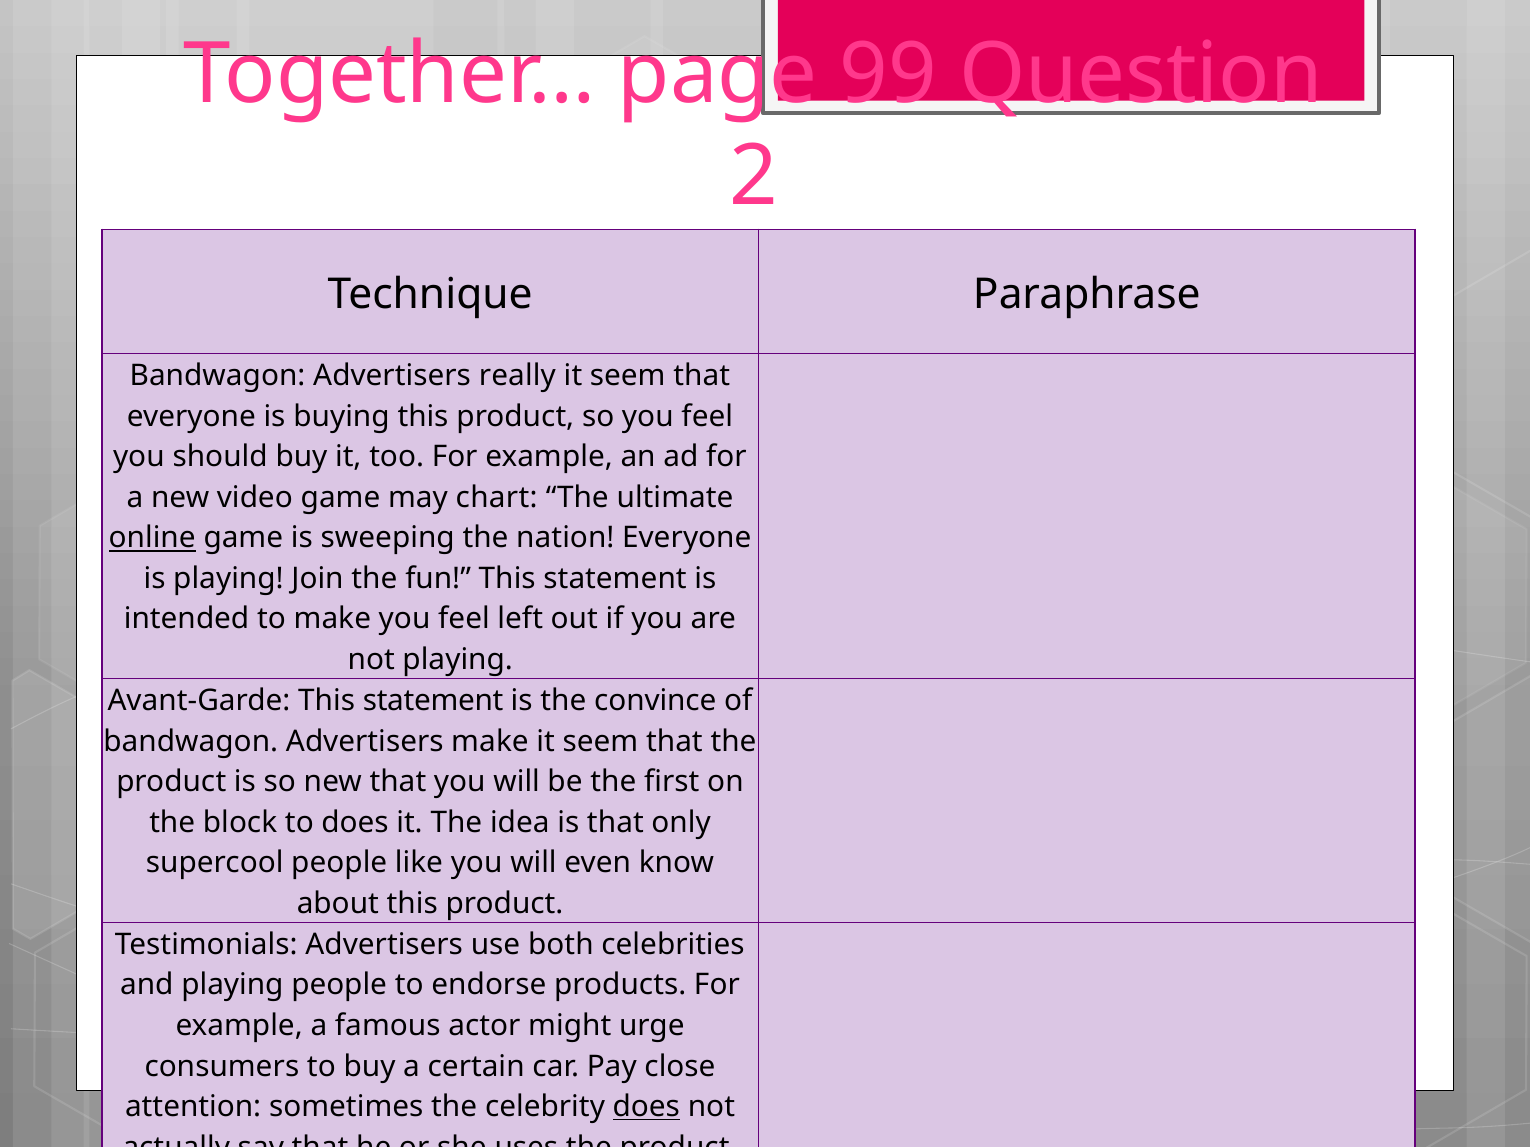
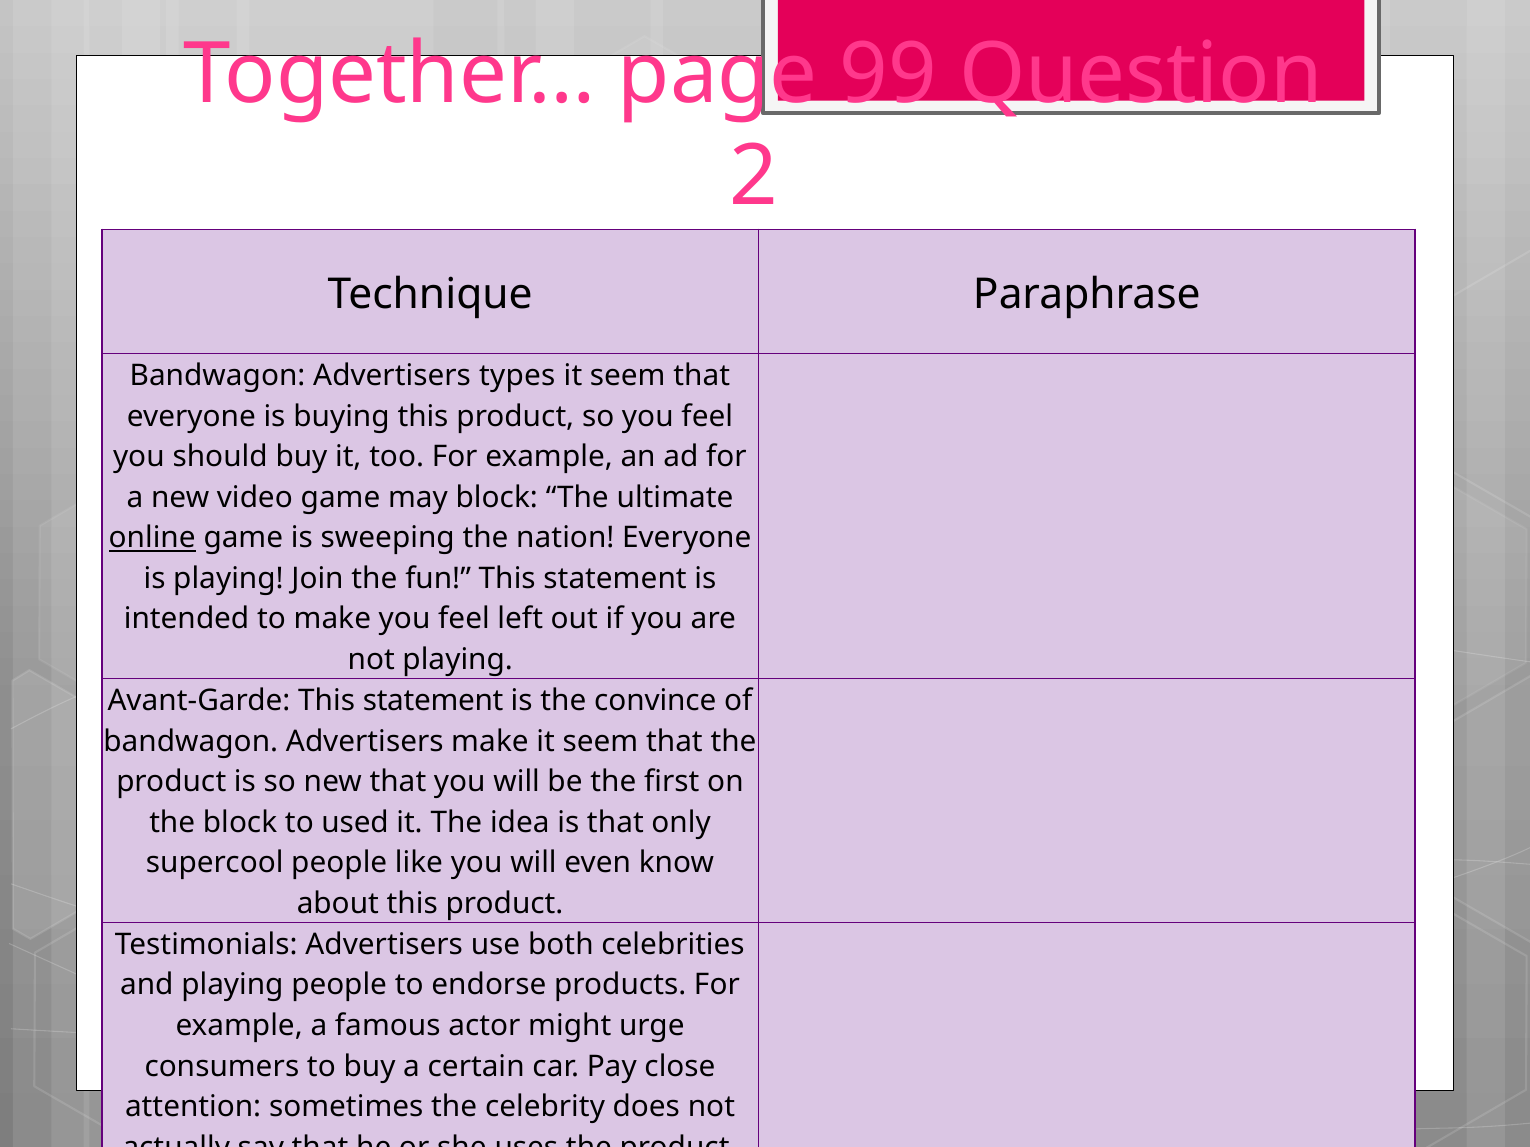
really: really -> types
may chart: chart -> block
to does: does -> used
does at (646, 1107) underline: present -> none
